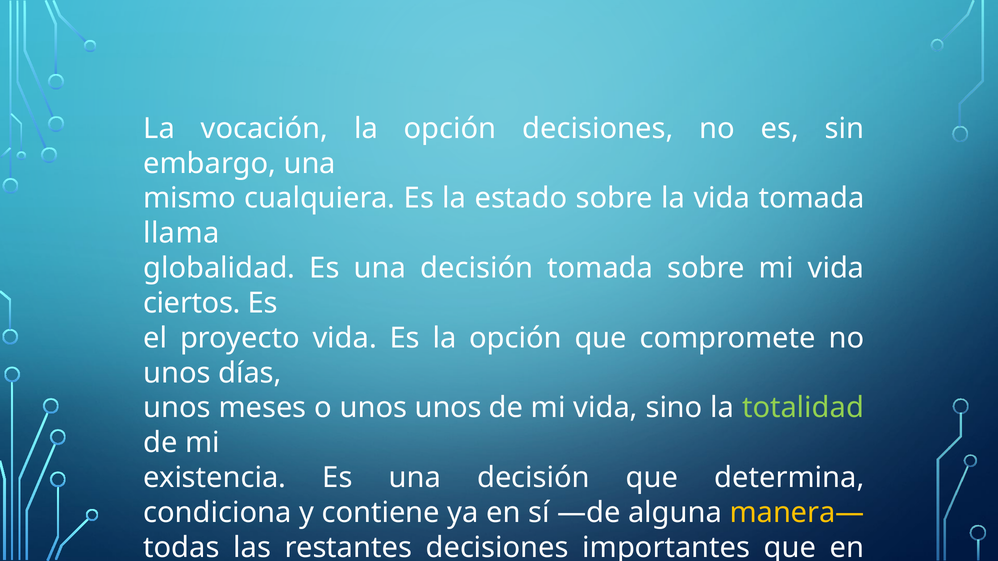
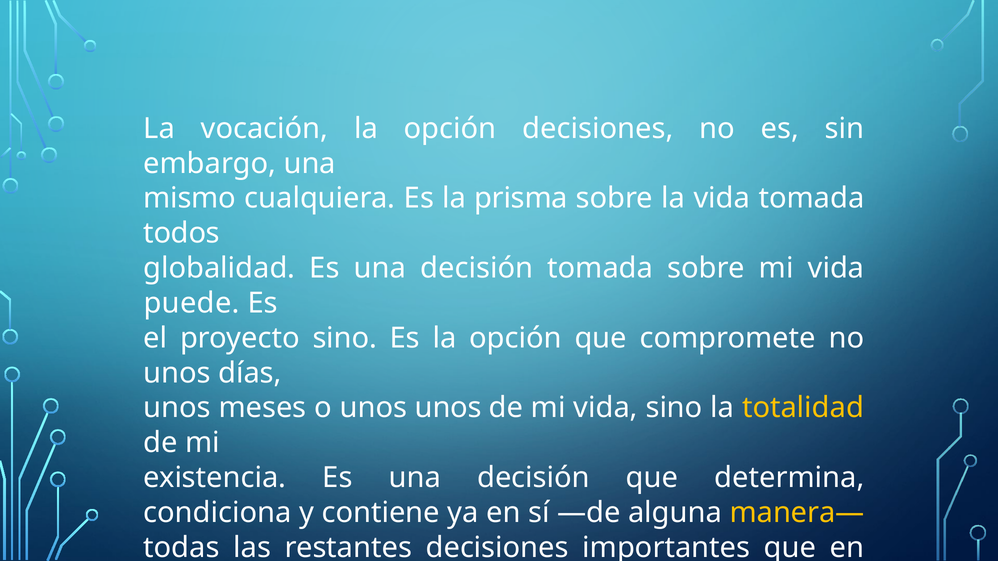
estado: estado -> prisma
llama: llama -> todos
ciertos: ciertos -> puede
proyecto vida: vida -> sino
totalidad colour: light green -> yellow
